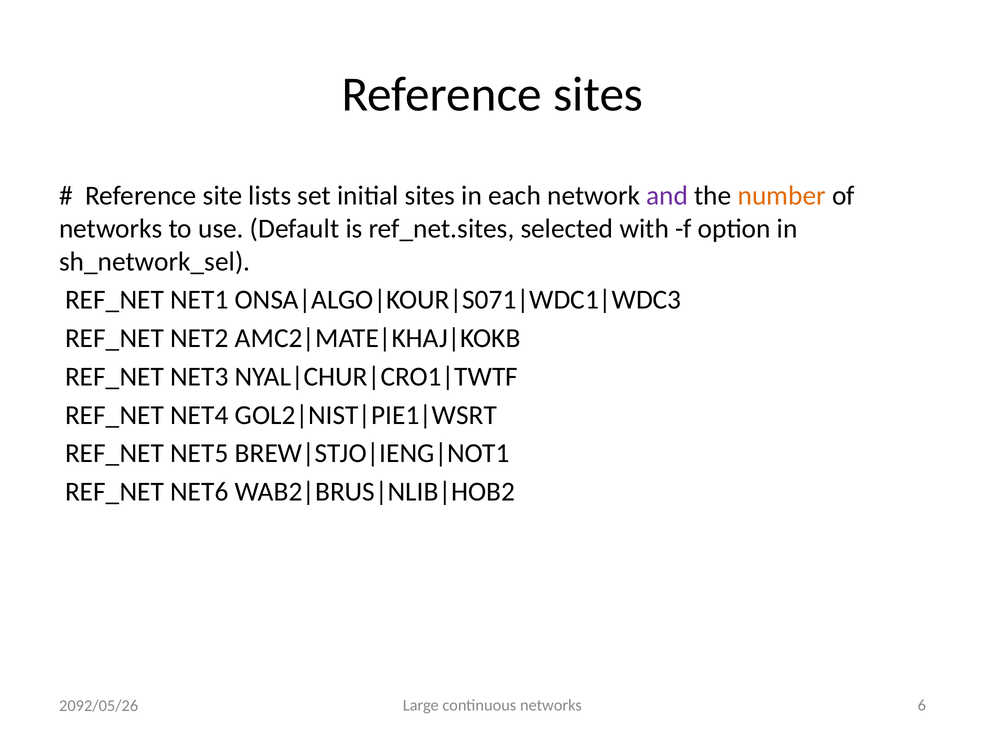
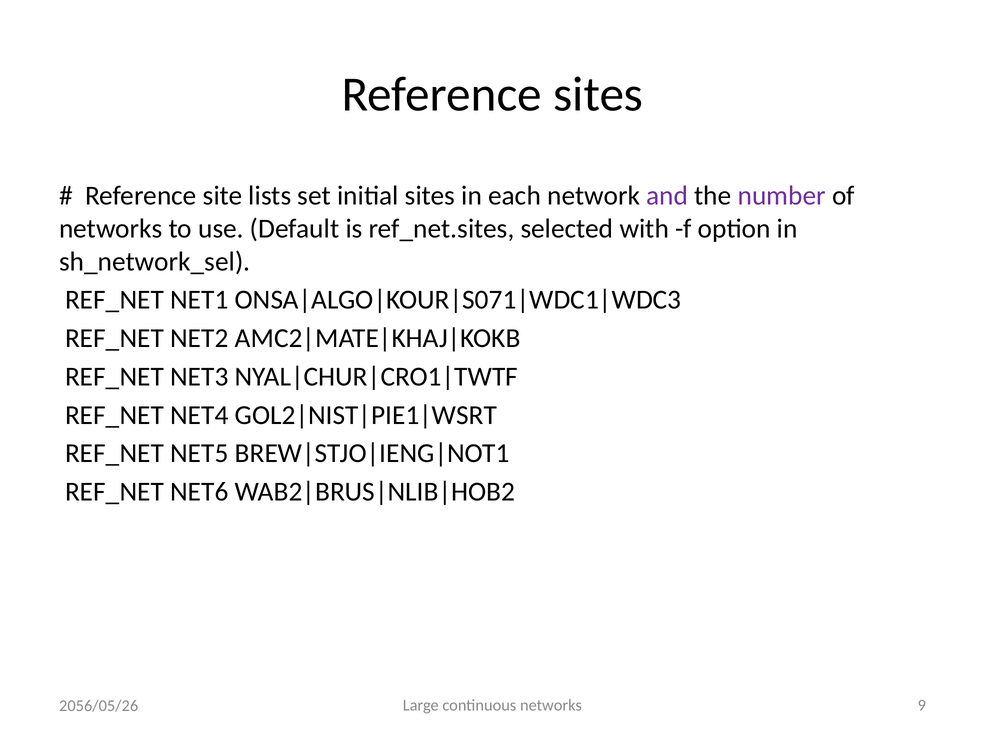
number colour: orange -> purple
6: 6 -> 9
2092/05/26: 2092/05/26 -> 2056/05/26
